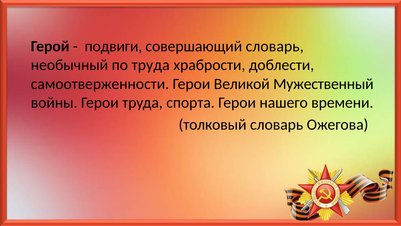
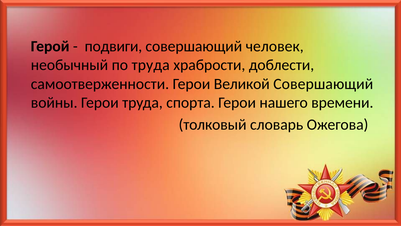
совершающий словарь: словарь -> человек
Великой Мужественный: Мужественный -> Совершающий
